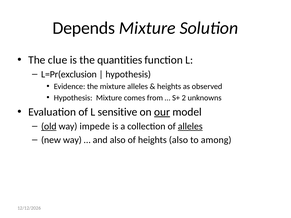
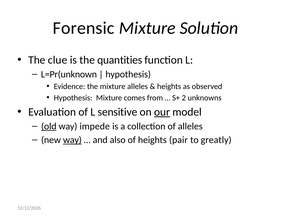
Depends: Depends -> Forensic
L=Pr(exclusion: L=Pr(exclusion -> L=Pr(unknown
alleles at (190, 126) underline: present -> none
way at (72, 140) underline: none -> present
heights also: also -> pair
among: among -> greatly
